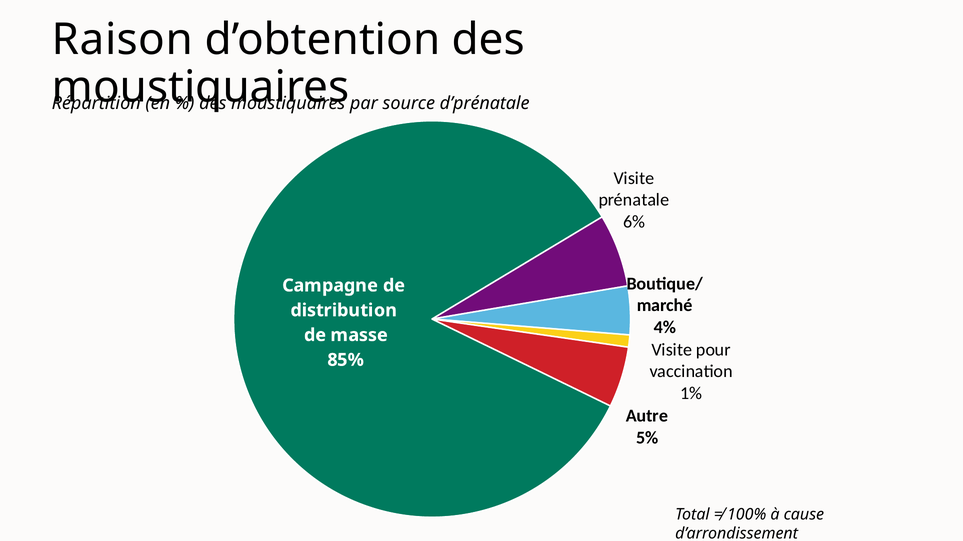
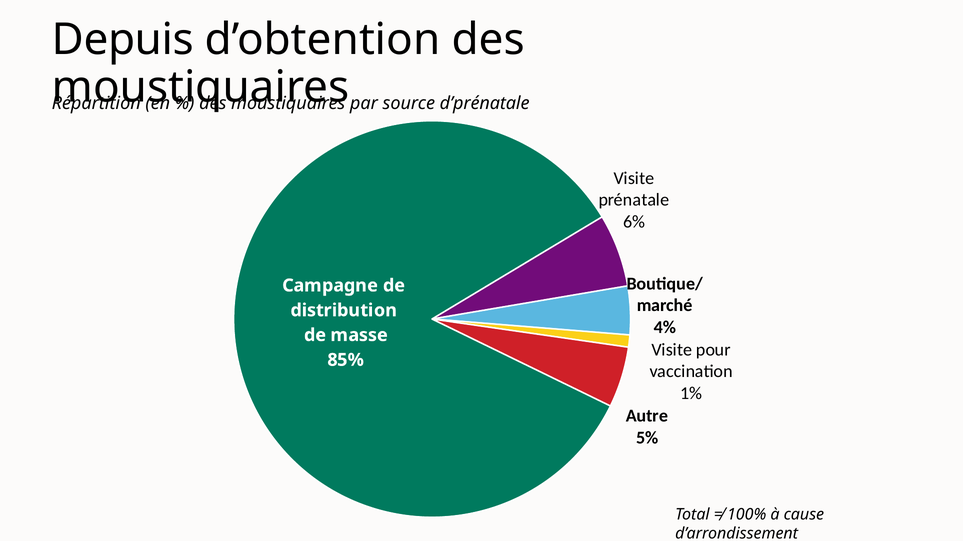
Raison: Raison -> Depuis
